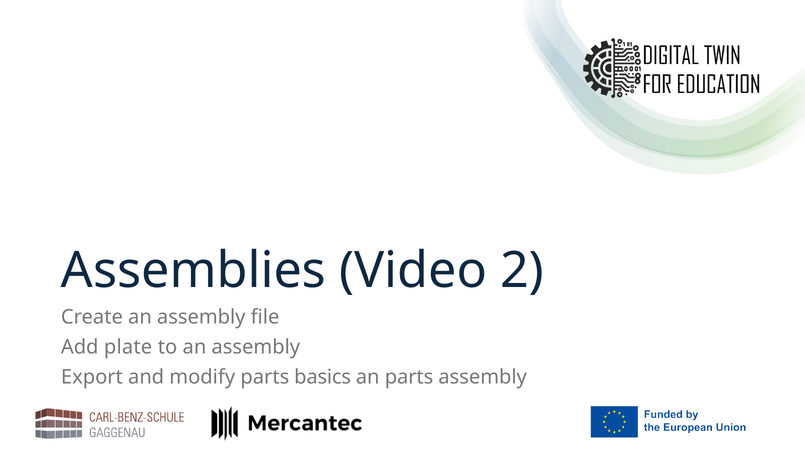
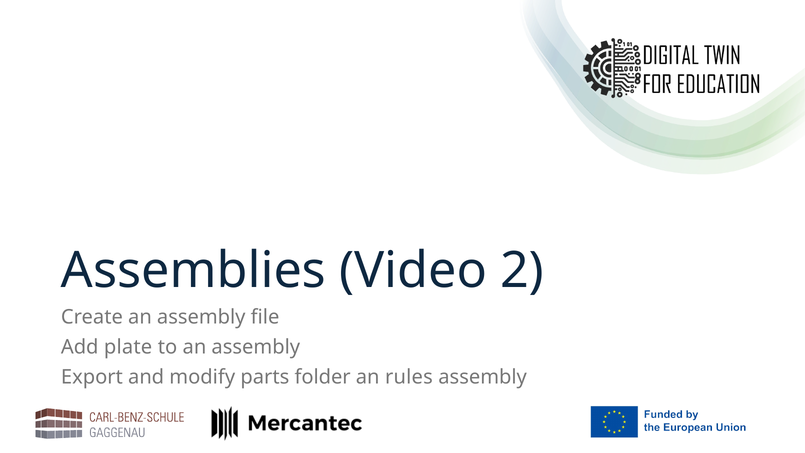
basics: basics -> folder
an parts: parts -> rules
